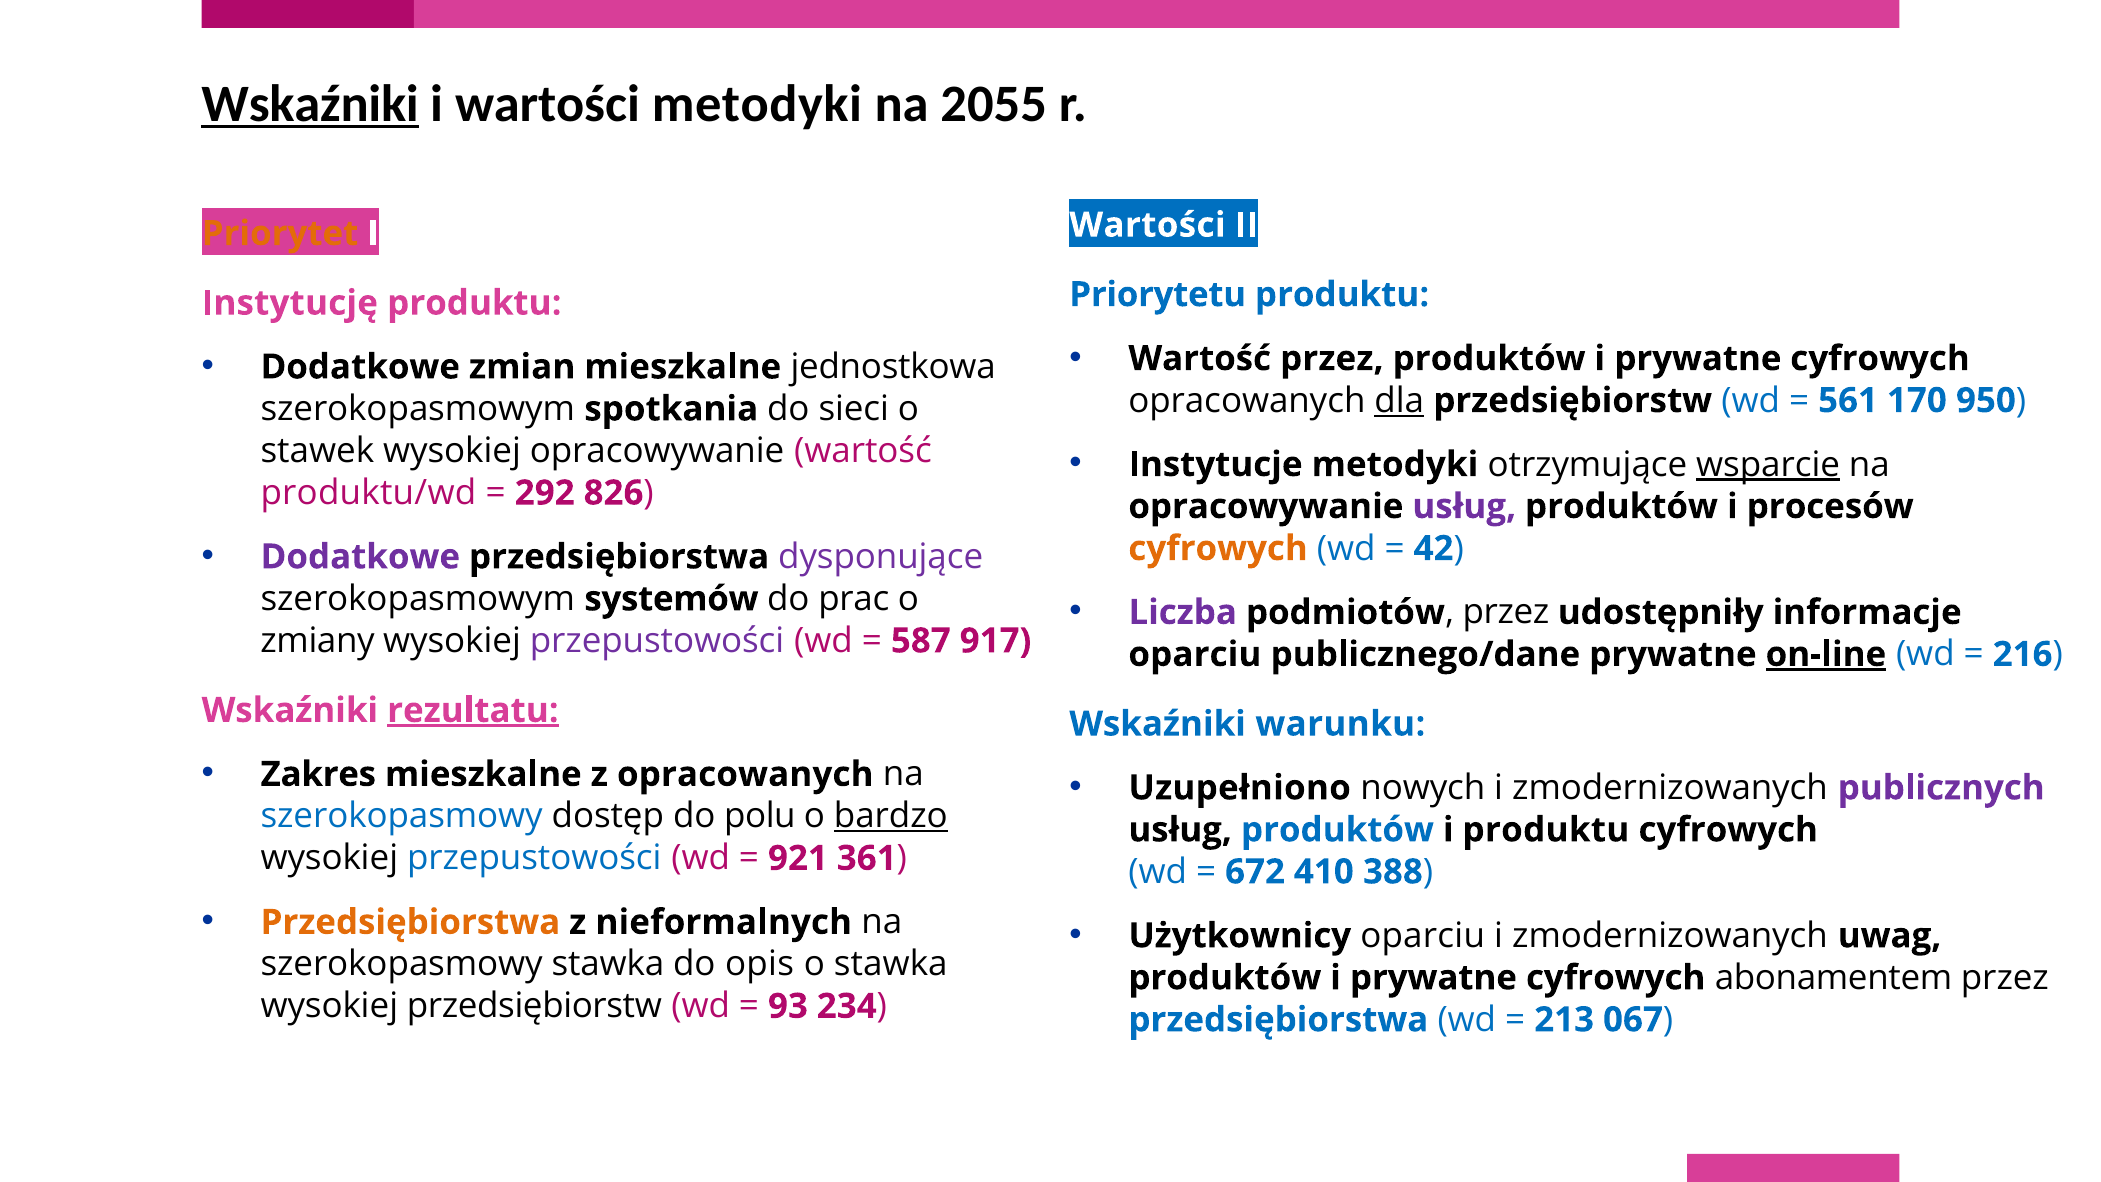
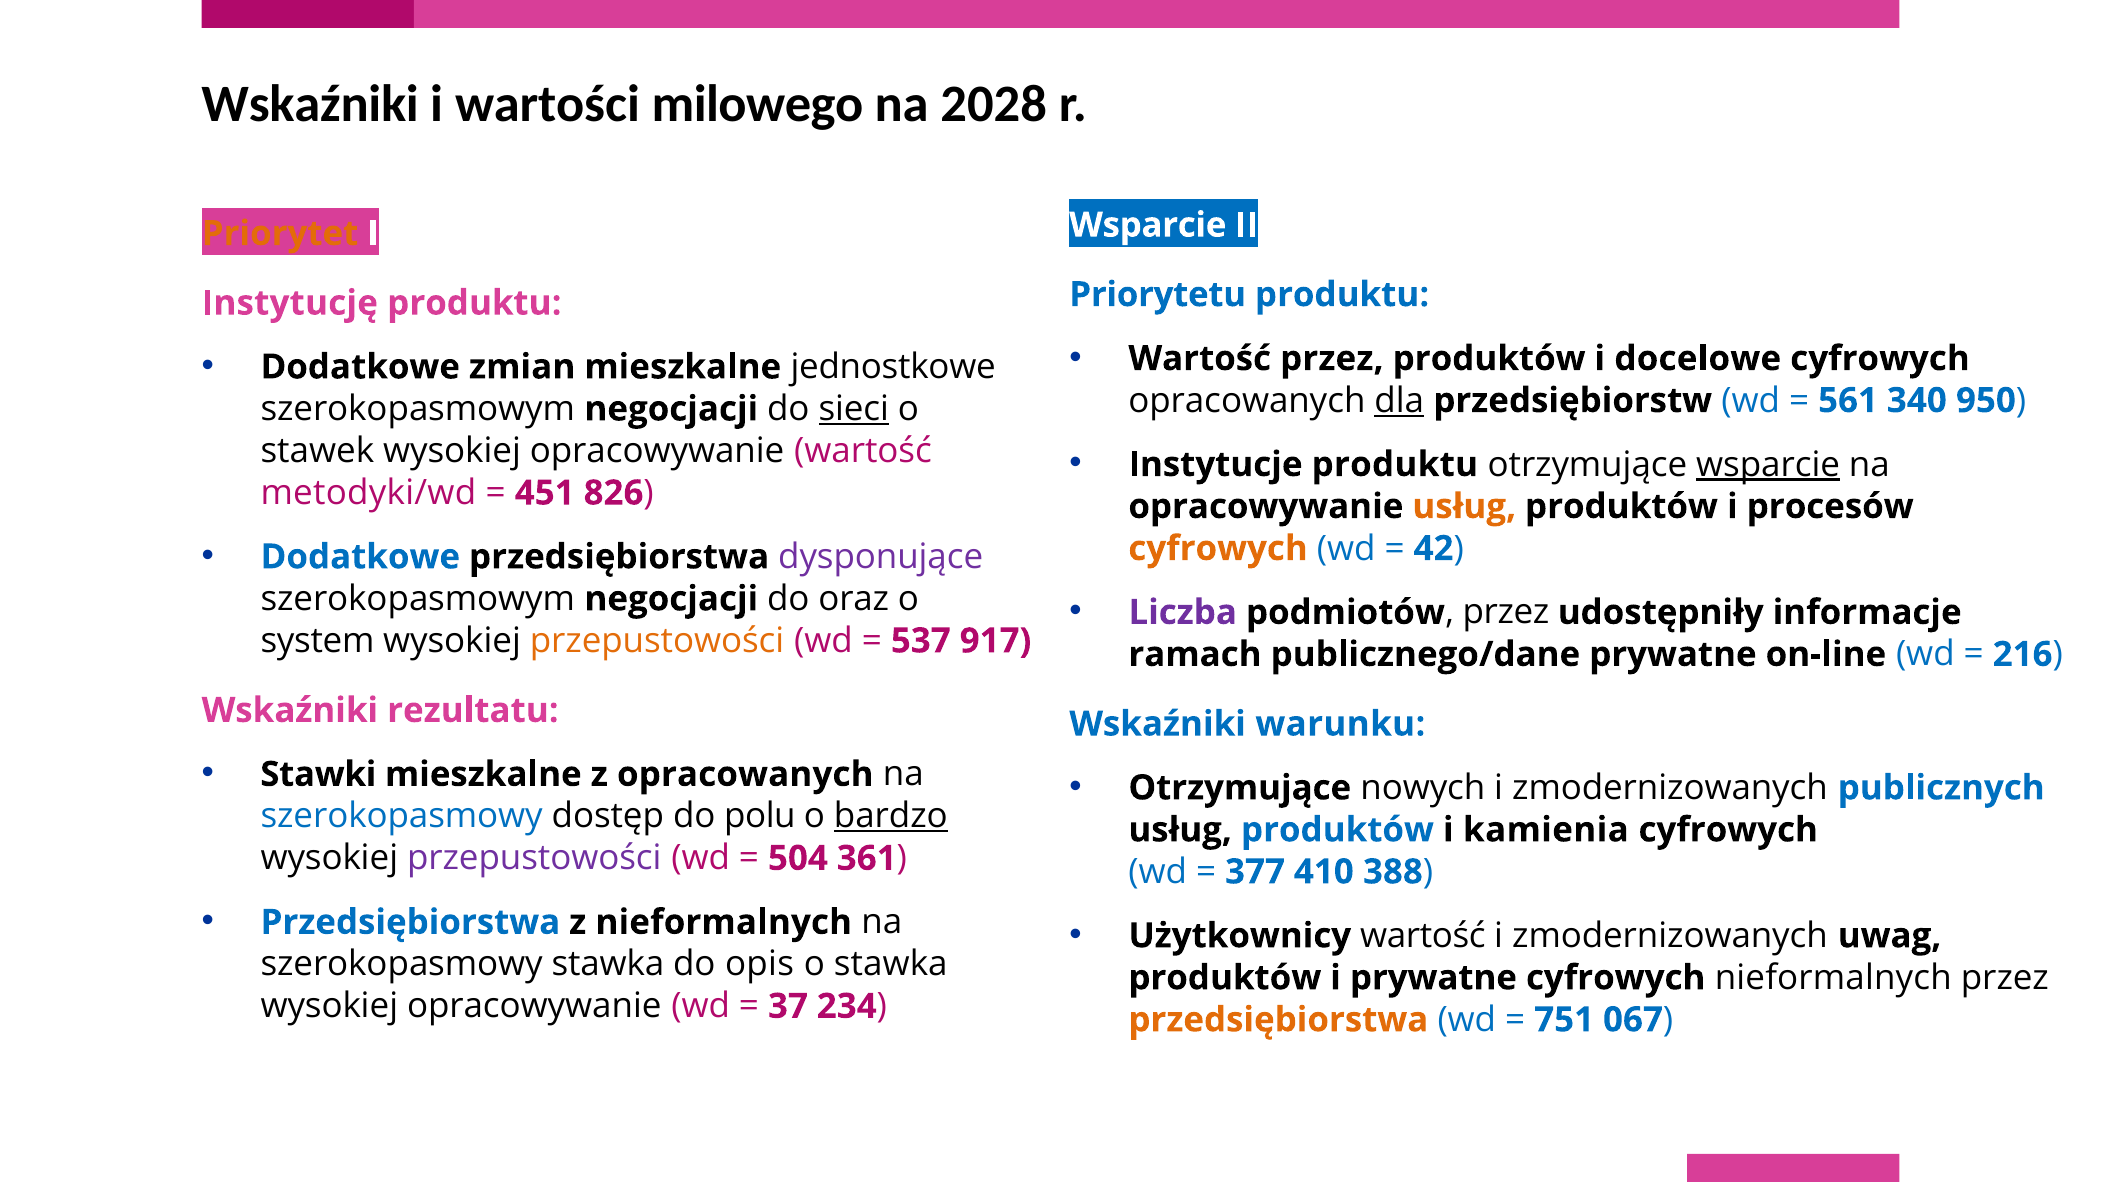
Wskaźniki at (310, 104) underline: present -> none
wartości metodyki: metodyki -> milowego
2055: 2055 -> 2028
Wartości at (1147, 225): Wartości -> Wsparcie
prywatne at (1698, 359): prywatne -> docelowe
jednostkowa: jednostkowa -> jednostkowe
170: 170 -> 340
spotkania at (671, 409): spotkania -> negocjacji
sieci underline: none -> present
Instytucje metodyki: metodyki -> produktu
produktu/wd: produktu/wd -> metodyki/wd
292: 292 -> 451
usług at (1464, 506) colour: purple -> orange
Dodatkowe at (360, 557) colour: purple -> blue
systemów at (671, 599): systemów -> negocjacji
prac: prac -> oraz
zmiany: zmiany -> system
przepustowości at (657, 641) colour: purple -> orange
587: 587 -> 537
oparciu at (1195, 654): oparciu -> ramach
on-line underline: present -> none
rezultatu underline: present -> none
Zakres: Zakres -> Stawki
Uzupełniono at (1240, 788): Uzupełniono -> Otrzymujące
publicznych colour: purple -> blue
i produktu: produktu -> kamienia
przepustowości at (534, 858) colour: blue -> purple
921: 921 -> 504
672: 672 -> 377
Przedsiębiorstwa at (410, 922) colour: orange -> blue
Użytkownicy oparciu: oparciu -> wartość
cyfrowych abonamentem: abonamentem -> nieformalnych
przedsiębiorstw at (534, 1006): przedsiębiorstw -> opracowywanie
93: 93 -> 37
przedsiębiorstwa at (1278, 1020) colour: blue -> orange
213: 213 -> 751
